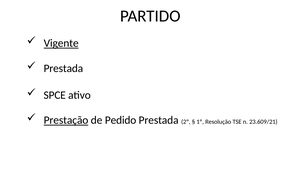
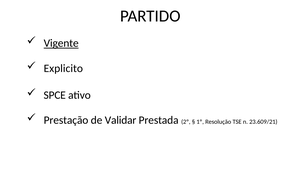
Prestada at (63, 68): Prestada -> Explicito
Prestação underline: present -> none
Pedido: Pedido -> Validar
